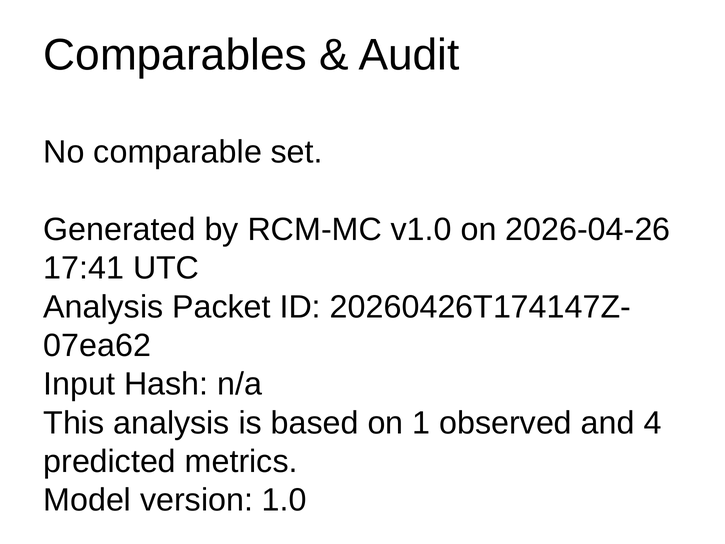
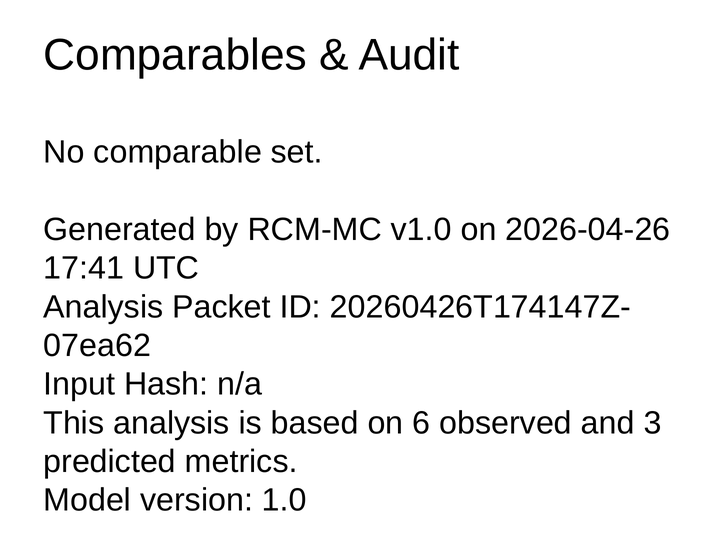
1: 1 -> 6
4: 4 -> 3
